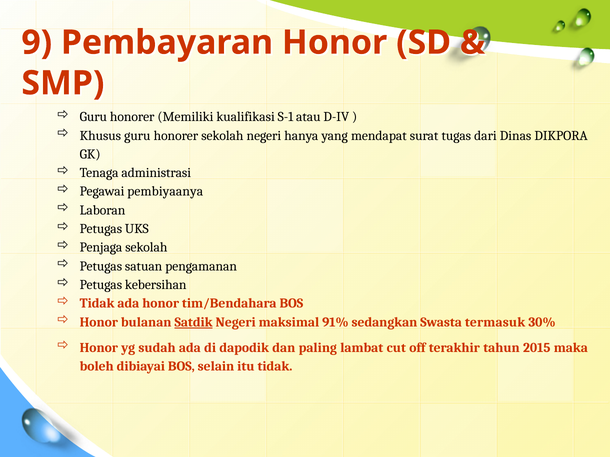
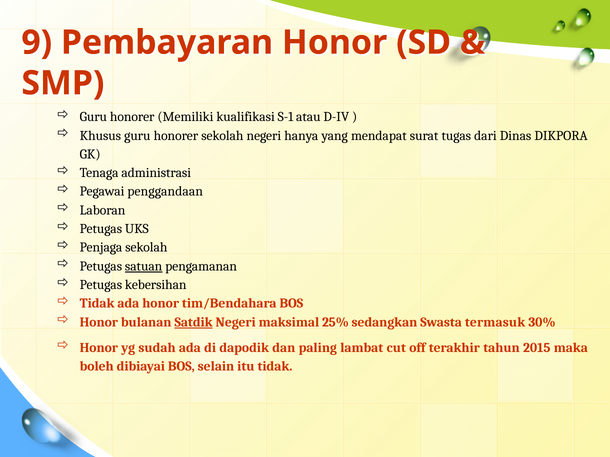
pembiyaanya: pembiyaanya -> penggandaan
satuan underline: none -> present
91%: 91% -> 25%
